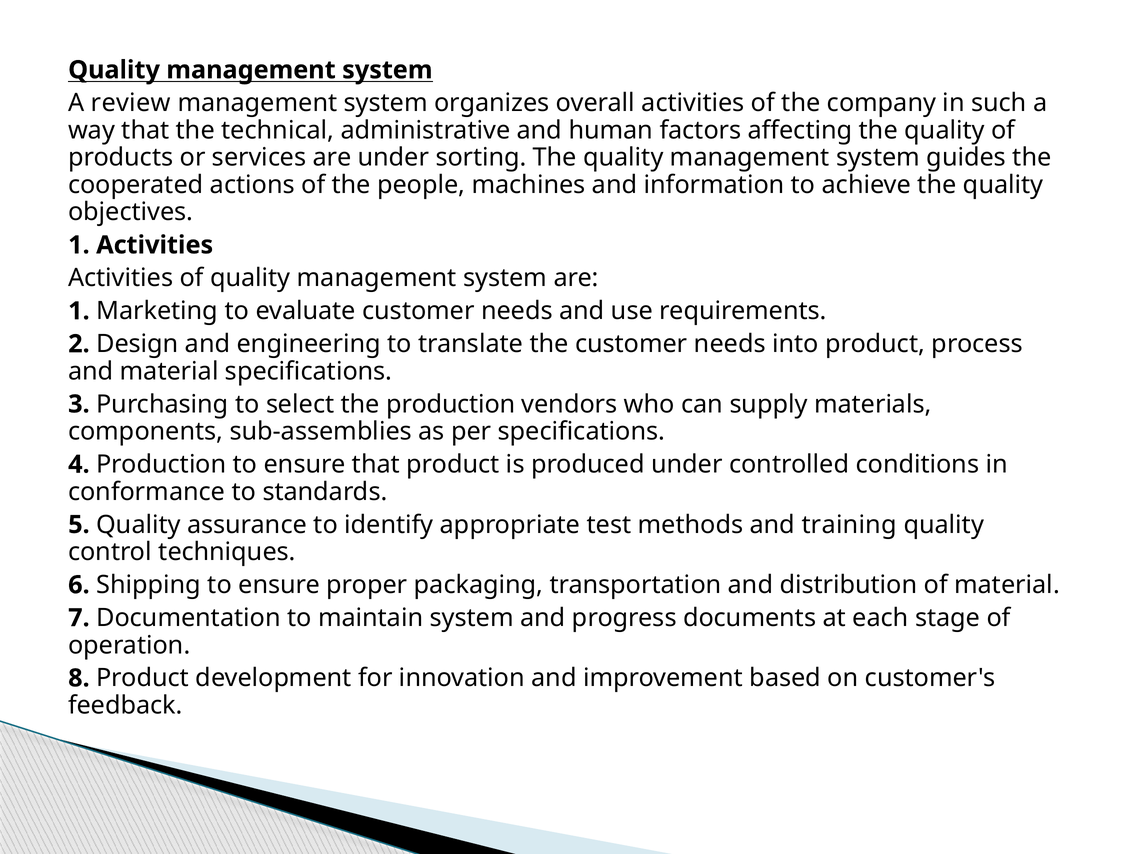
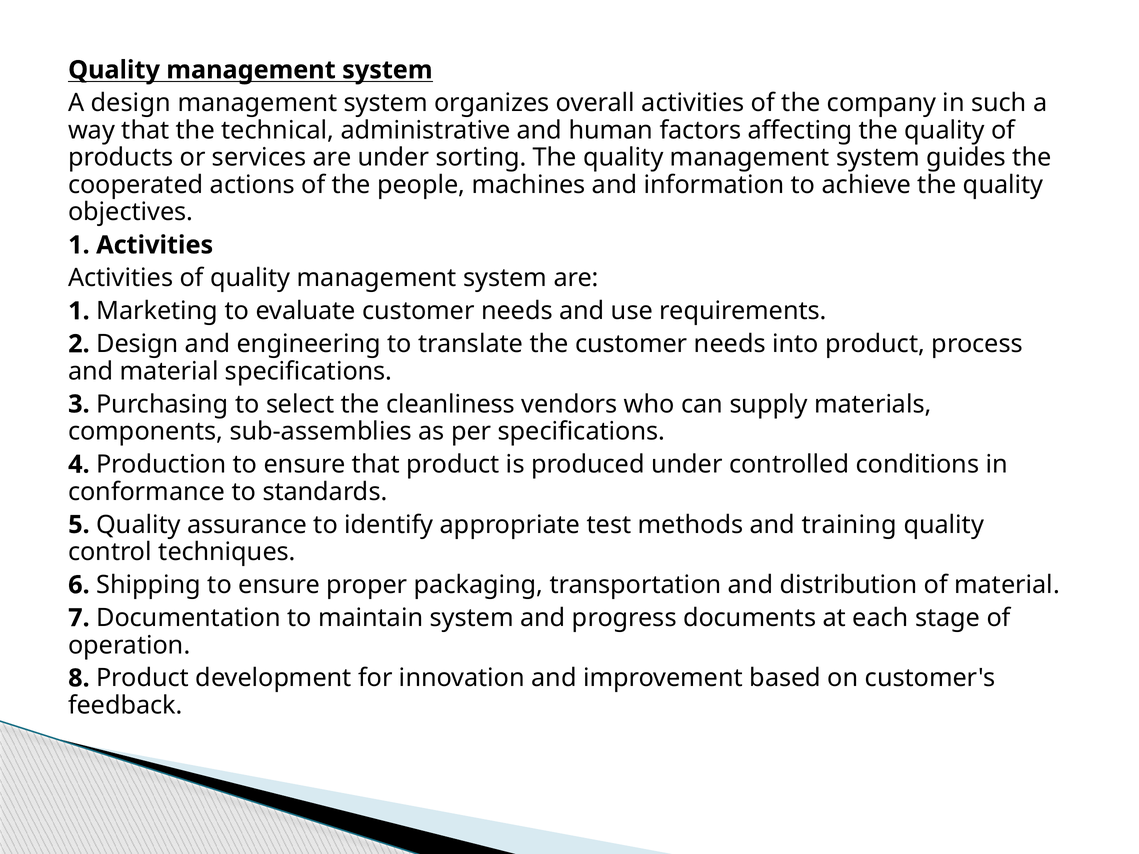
A review: review -> design
the production: production -> cleanliness
